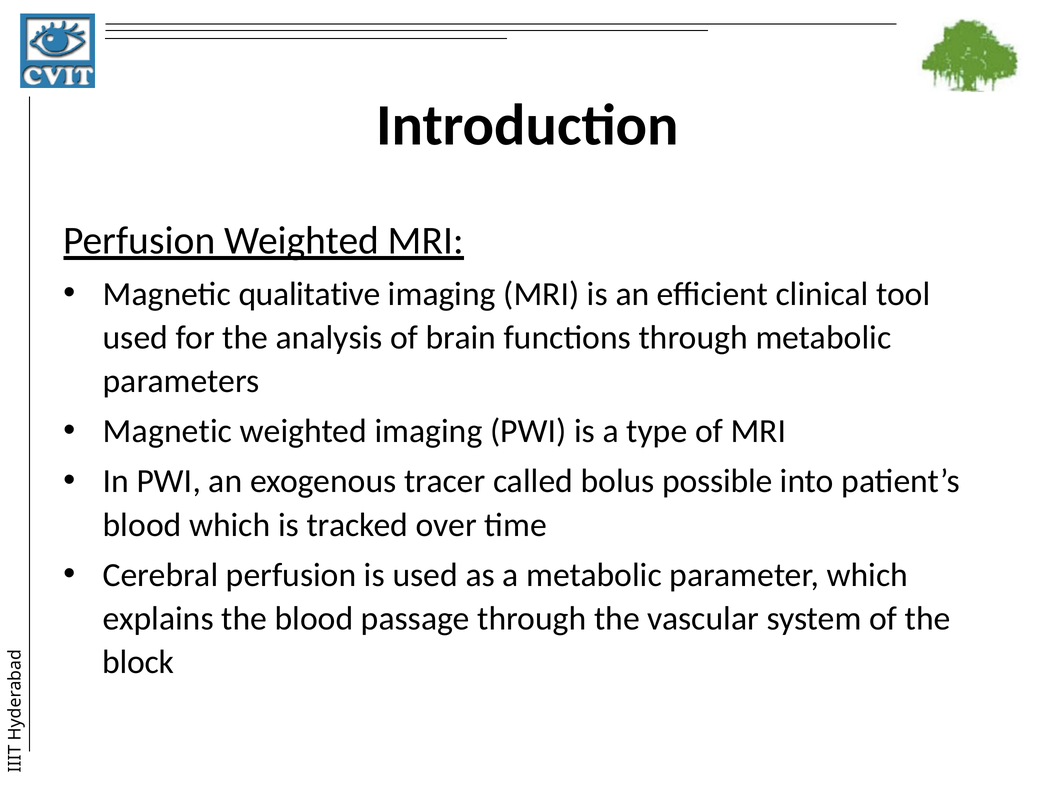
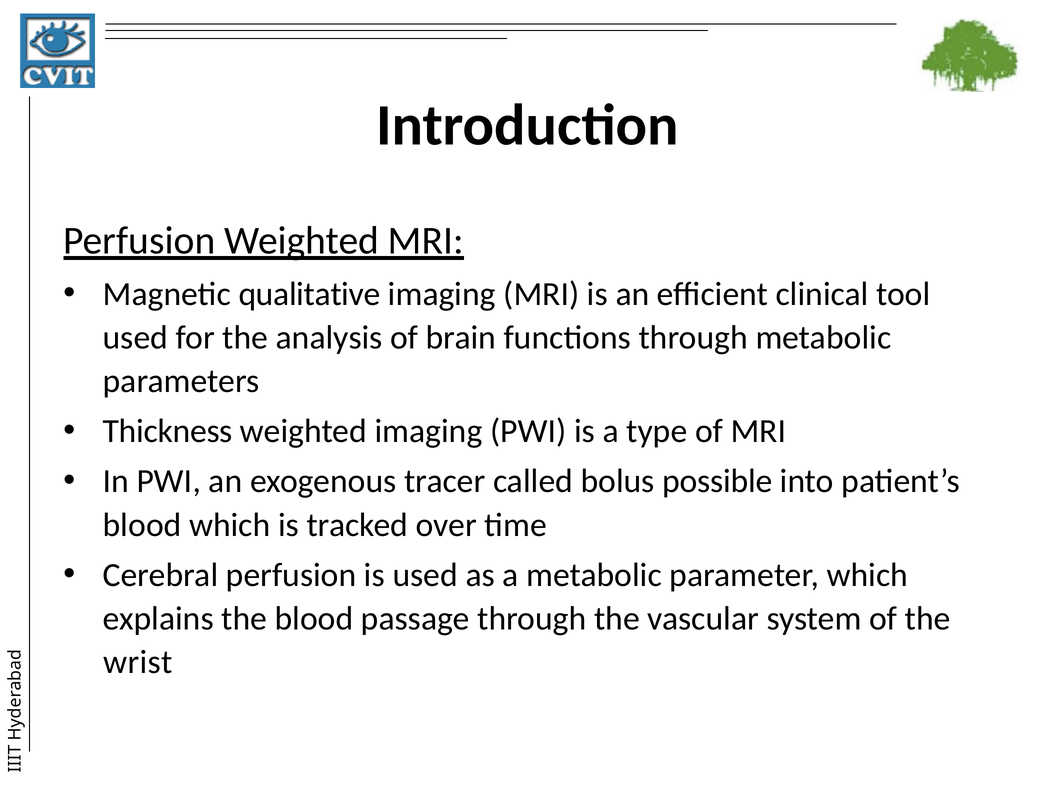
Magnetic at (168, 431): Magnetic -> Thickness
block: block -> wrist
